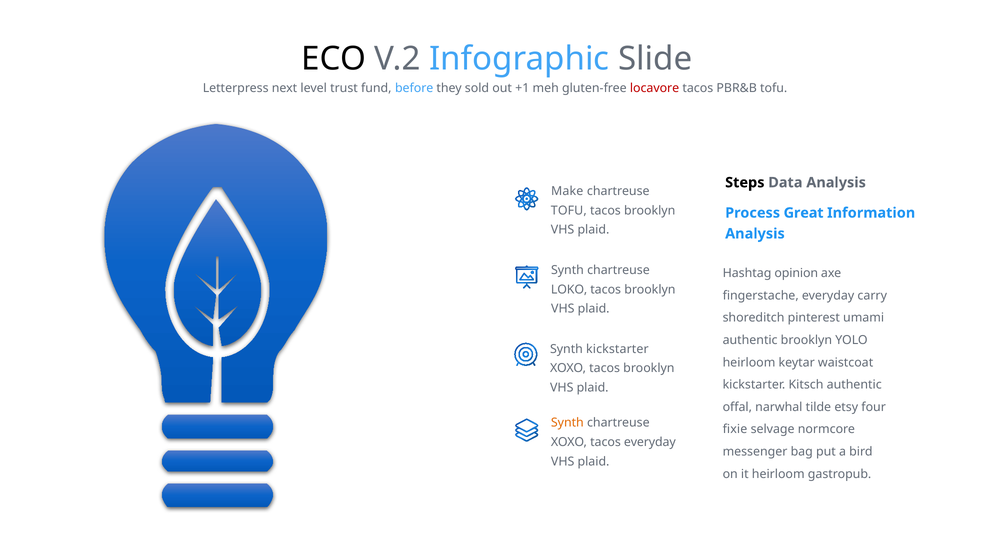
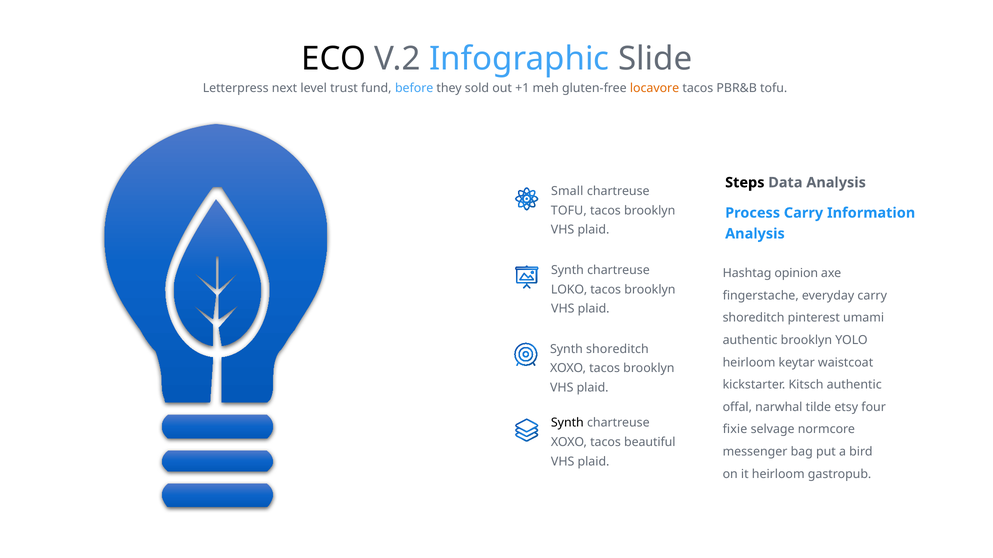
locavore colour: red -> orange
Make: Make -> Small
Process Great: Great -> Carry
Synth kickstarter: kickstarter -> shoreditch
Synth at (567, 423) colour: orange -> black
tacos everyday: everyday -> beautiful
